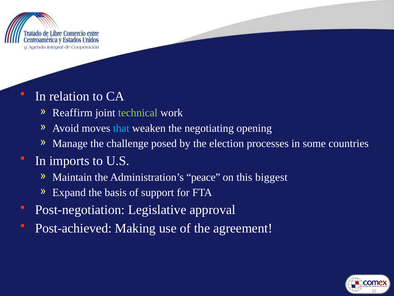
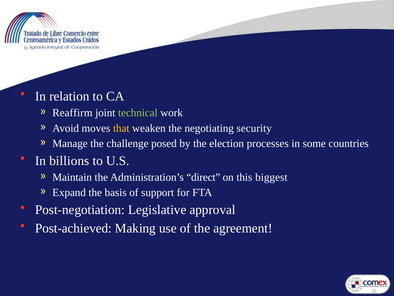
that colour: light blue -> yellow
opening: opening -> security
imports: imports -> billions
peace: peace -> direct
